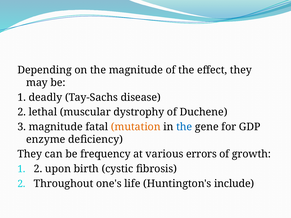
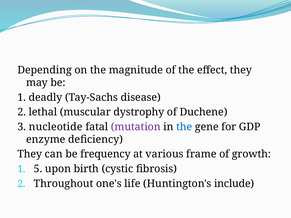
3 magnitude: magnitude -> nucleotide
mutation colour: orange -> purple
errors: errors -> frame
1 2: 2 -> 5
